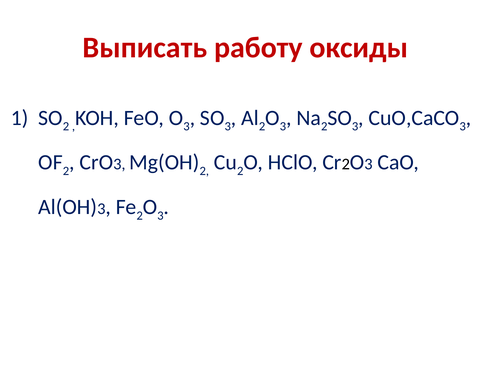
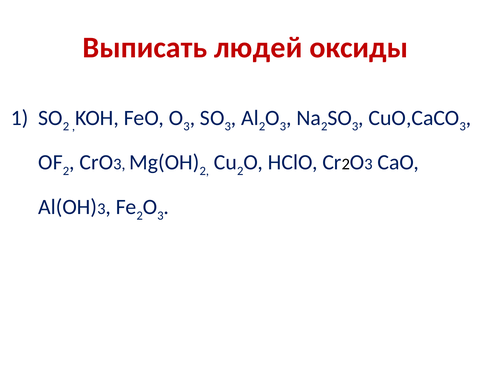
работу: работу -> людей
